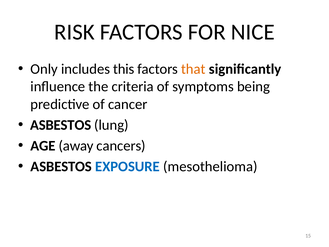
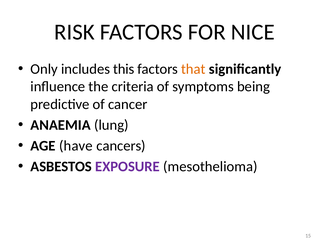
ASBESTOS at (61, 125): ASBESTOS -> ANAEMIA
away: away -> have
EXPOSURE colour: blue -> purple
